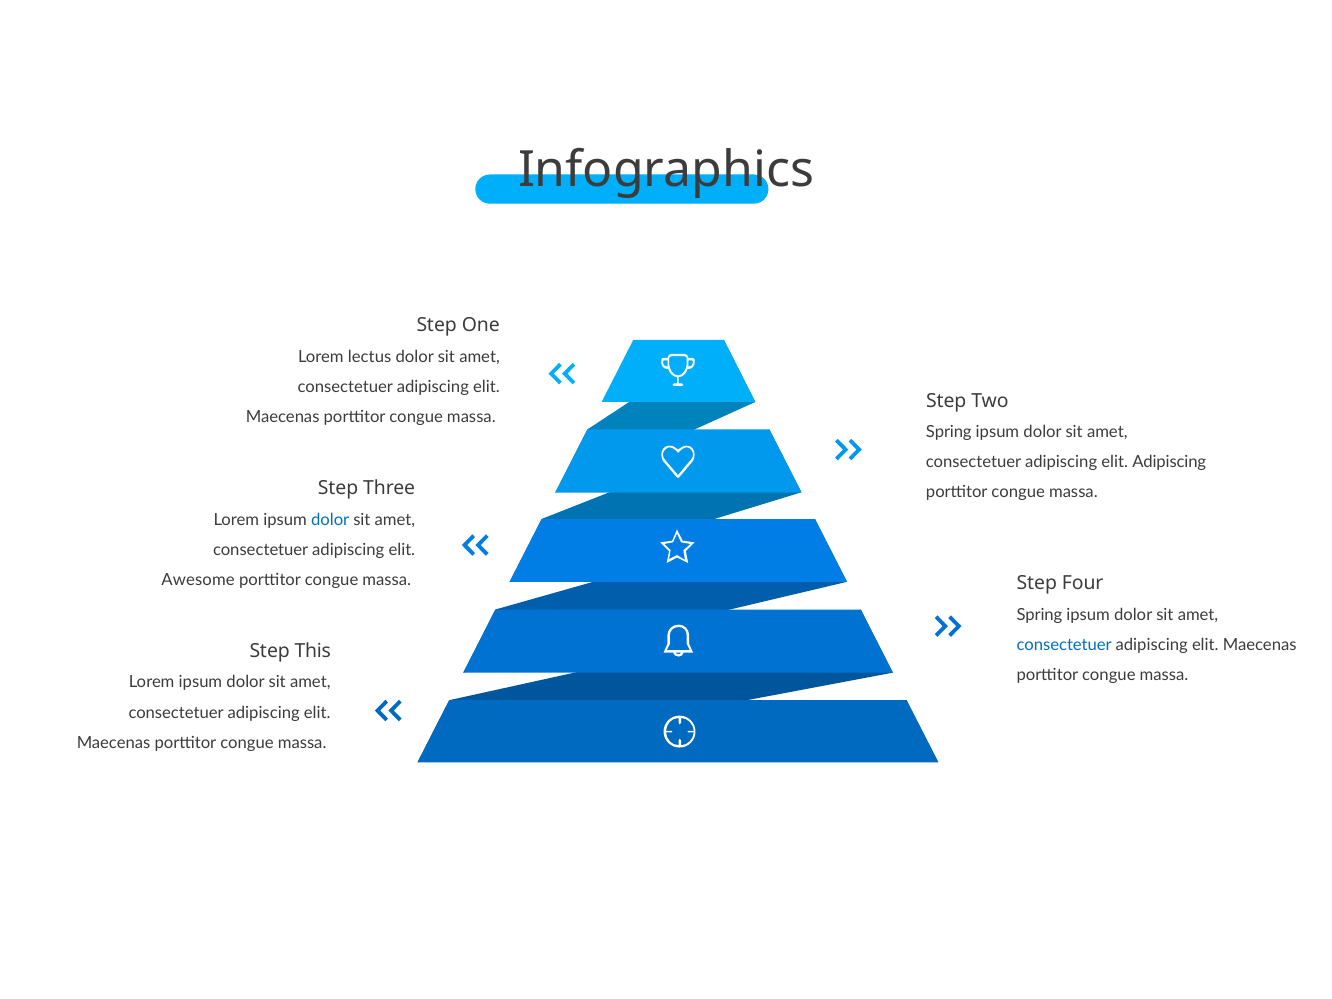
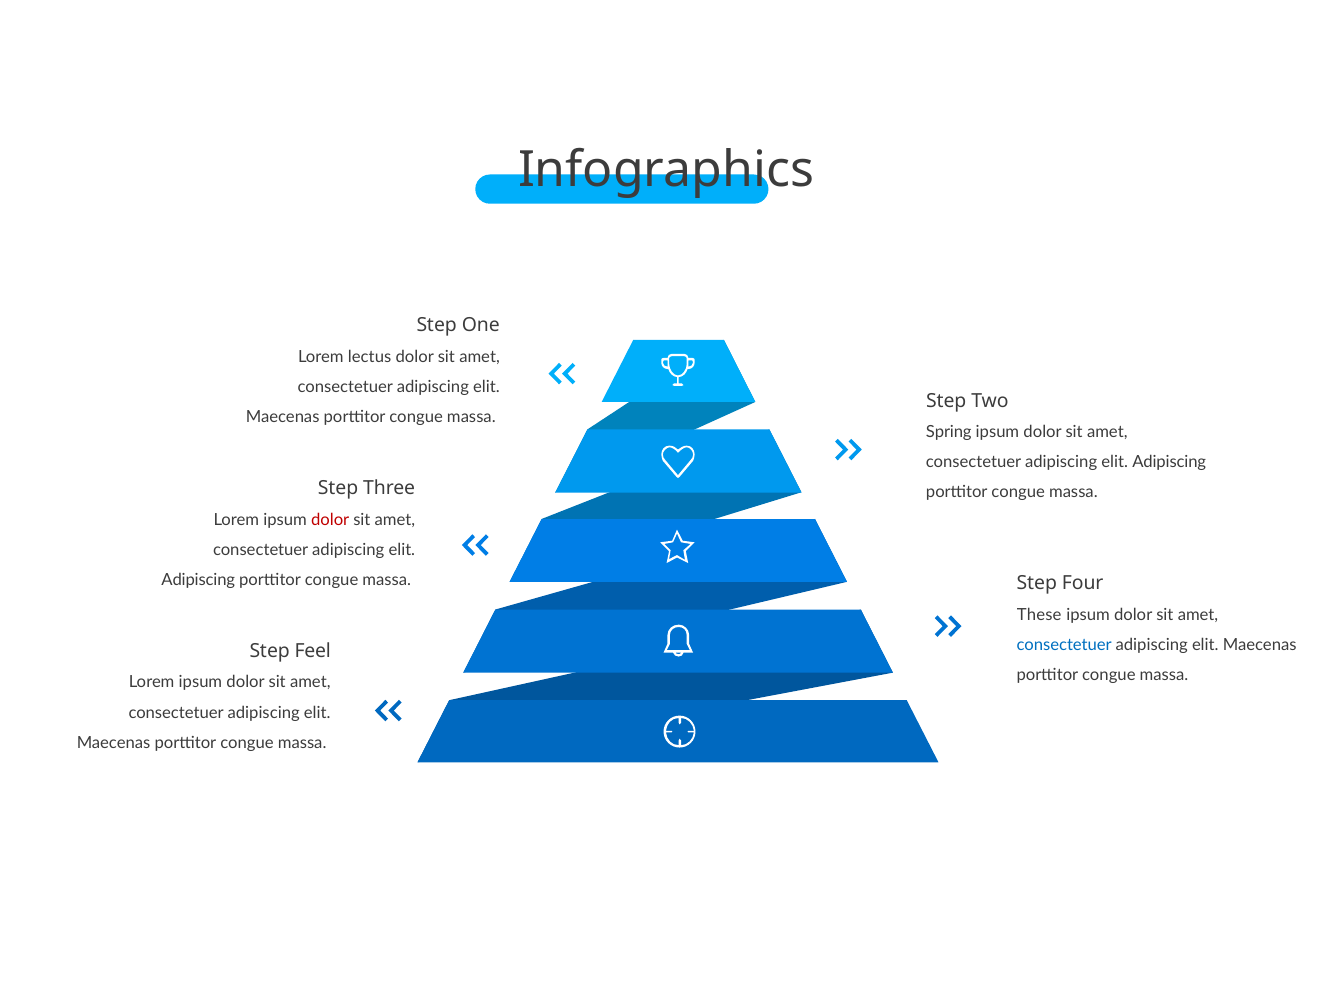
dolor at (330, 520) colour: blue -> red
Awesome at (198, 580): Awesome -> Adipiscing
Spring at (1039, 615): Spring -> These
This: This -> Feel
